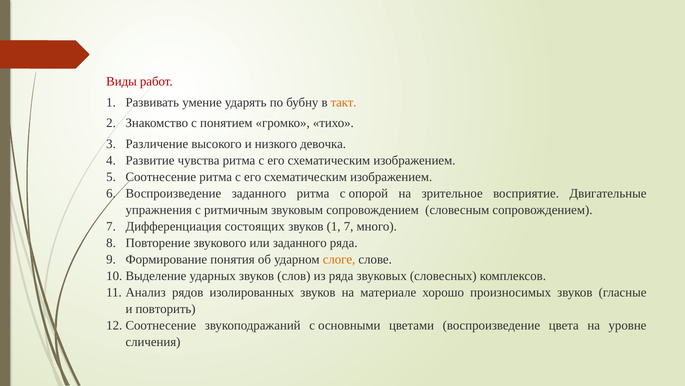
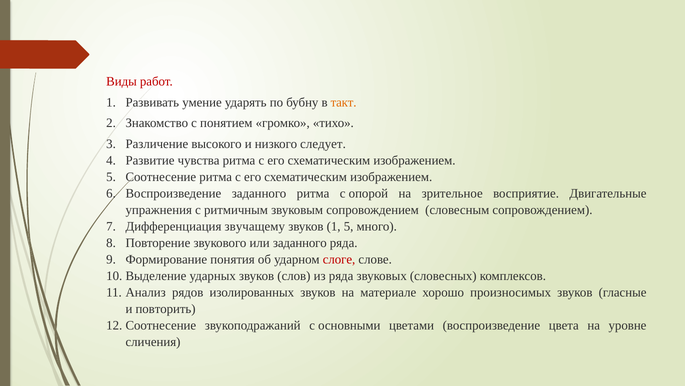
девочка: девочка -> следует
состоящих: состоящих -> звучащему
1 7: 7 -> 5
слоге colour: orange -> red
